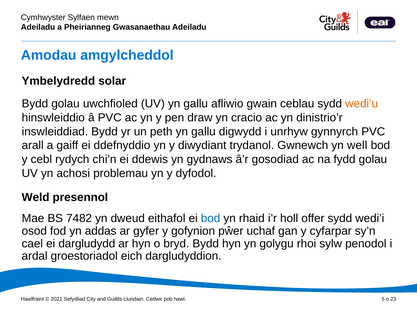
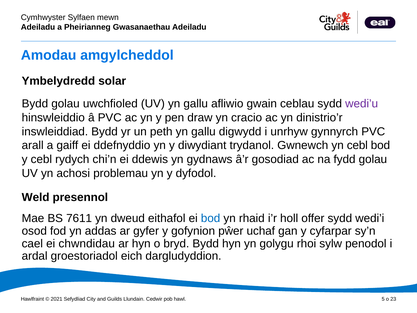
wedi’u colour: orange -> purple
yn well: well -> cebl
7482: 7482 -> 7611
dargludydd: dargludydd -> chwndidau
